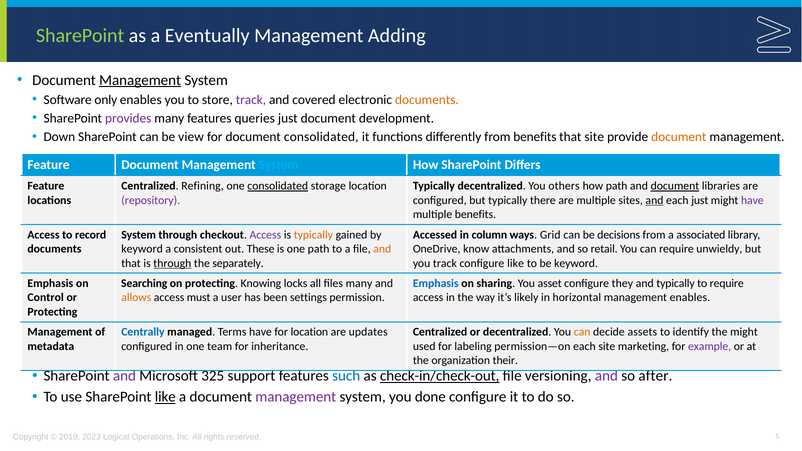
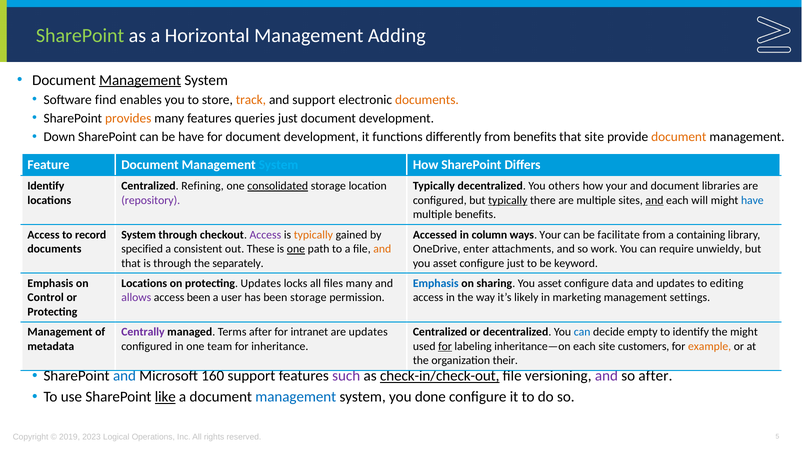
Eventually: Eventually -> Horizontal
only: only -> find
track at (251, 100) colour: purple -> orange
and covered: covered -> support
provides colour: purple -> orange
be view: view -> have
for document consolidated: consolidated -> development
Feature at (46, 186): Feature -> Identify
how path: path -> your
document at (675, 186) underline: present -> none
typically at (508, 200) underline: none -> present
each just: just -> will
have at (752, 200) colour: purple -> blue
ways Grid: Grid -> Your
decisions: decisions -> facilitate
associated: associated -> containing
keyword at (142, 249): keyword -> specified
one at (296, 249) underline: none -> present
know: know -> enter
retail: retail -> work
through at (172, 263) underline: present -> none
track at (445, 263): track -> asset
configure like: like -> just
Searching at (144, 283): Searching -> Locations
protecting Knowing: Knowing -> Updates
they: they -> data
and typically: typically -> updates
to require: require -> editing
allows colour: orange -> purple
access must: must -> been
been settings: settings -> storage
horizontal: horizontal -> marketing
management enables: enables -> settings
Centrally colour: blue -> purple
Terms have: have -> after
for location: location -> intranet
can at (582, 332) colour: orange -> blue
assets: assets -> empty
for at (445, 346) underline: none -> present
permission—on: permission—on -> inheritance—on
marketing: marketing -> customers
example colour: purple -> orange
and at (124, 376) colour: purple -> blue
325: 325 -> 160
such colour: blue -> purple
management at (296, 397) colour: purple -> blue
